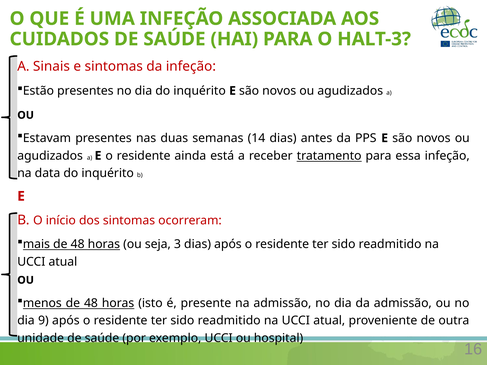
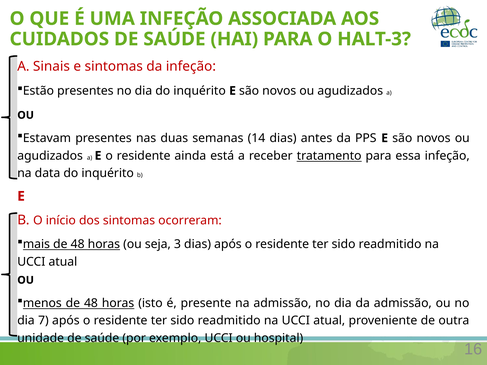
9: 9 -> 7
